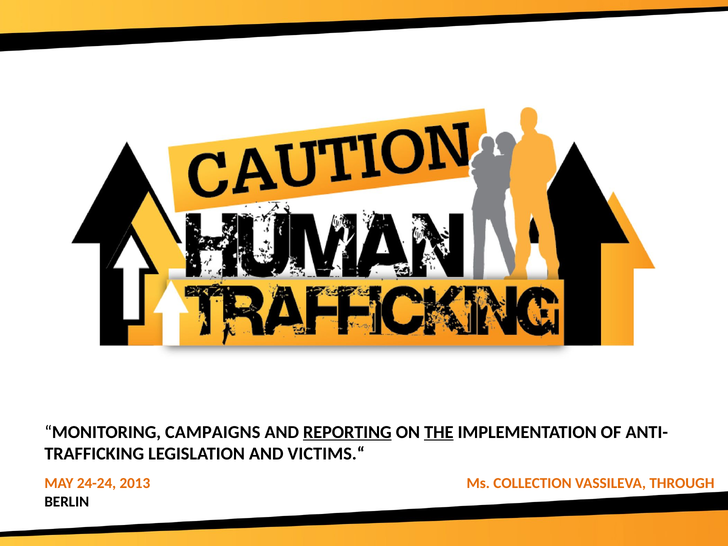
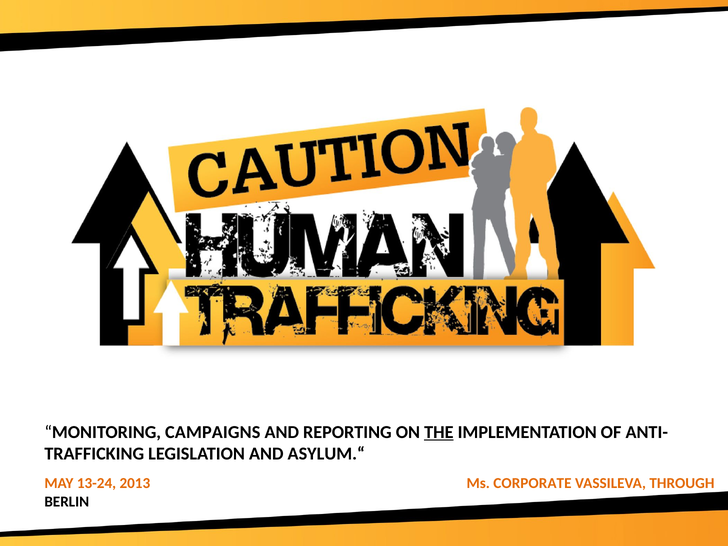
REPORTING underline: present -> none
VICTIMS.“: VICTIMS.“ -> ASYLUM.“
24-24: 24-24 -> 13-24
COLLECTION: COLLECTION -> CORPORATE
